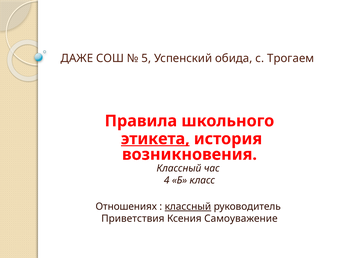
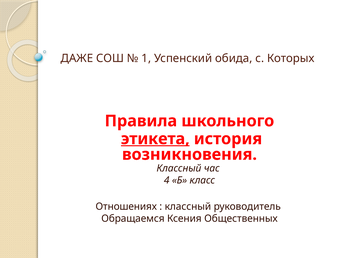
5: 5 -> 1
Трогаем: Трогаем -> Которых
классный at (188, 206) underline: present -> none
Приветствия: Приветствия -> Обращаемся
Самоуважение: Самоуважение -> Общественных
